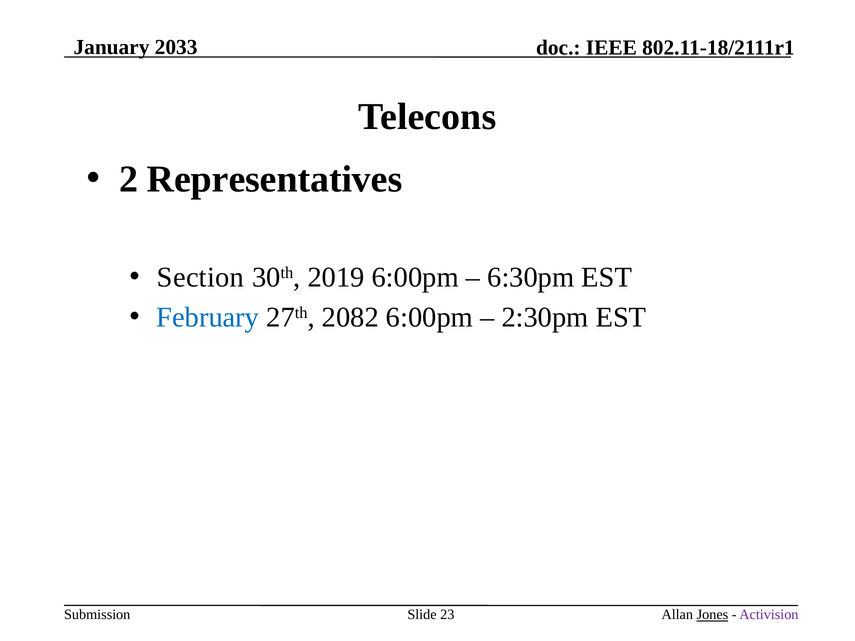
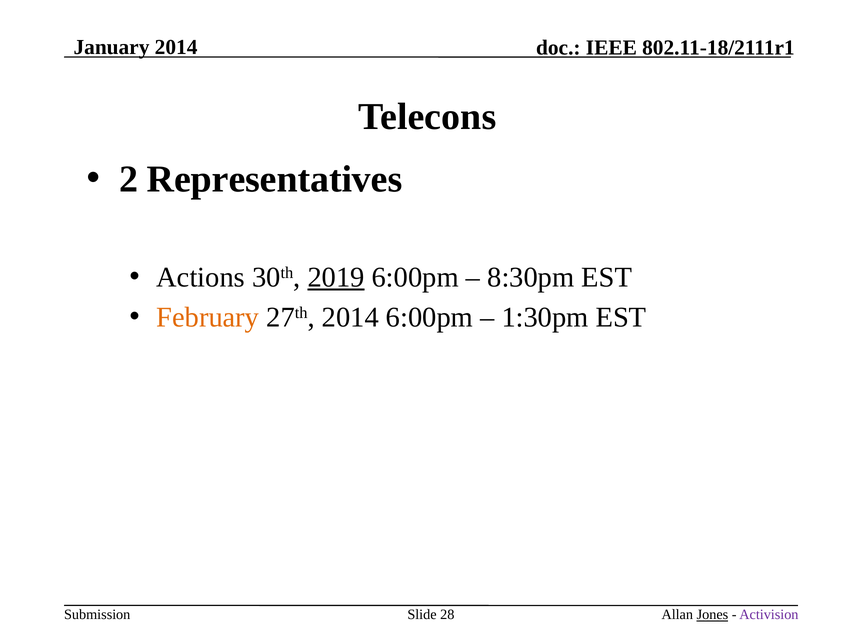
January 2033: 2033 -> 2014
Section: Section -> Actions
2019 underline: none -> present
6:30pm: 6:30pm -> 8:30pm
February colour: blue -> orange
27th 2082: 2082 -> 2014
2:30pm: 2:30pm -> 1:30pm
23: 23 -> 28
